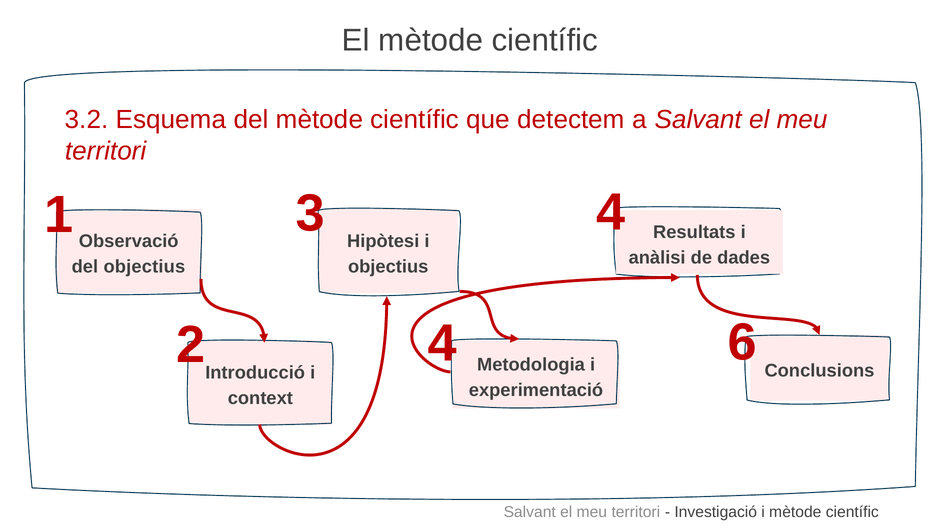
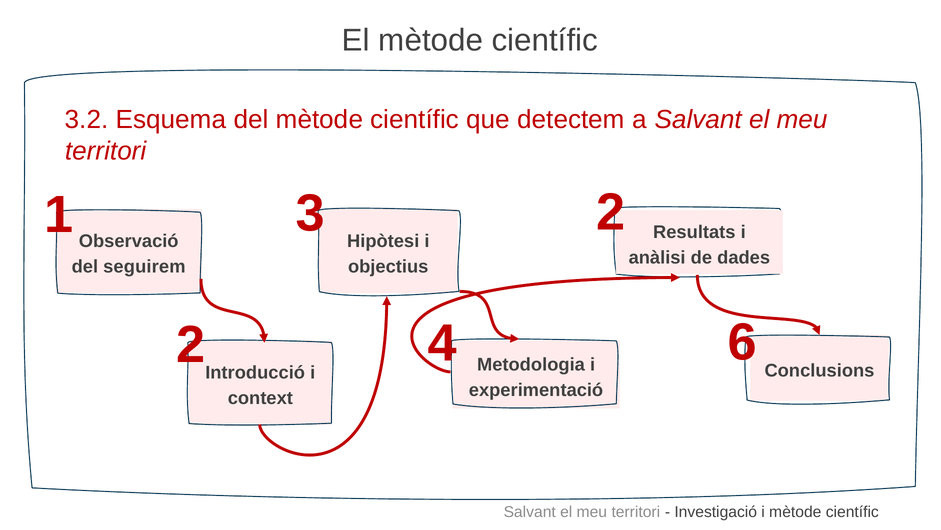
3 4: 4 -> 2
del objectius: objectius -> seguirem
